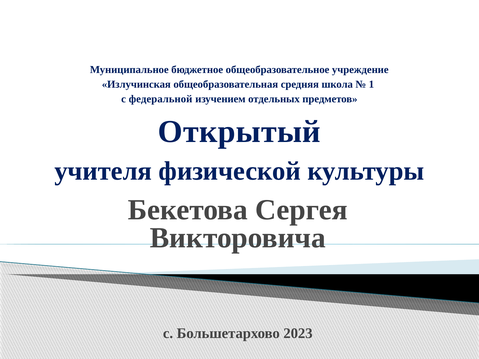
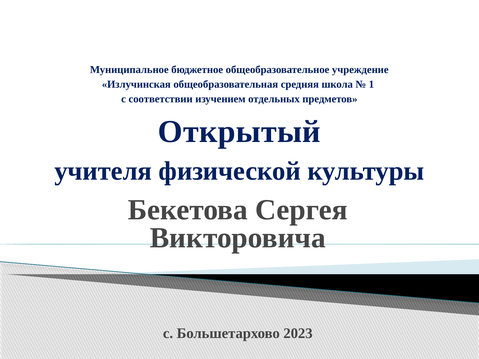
федеральной: федеральной -> соответствии
